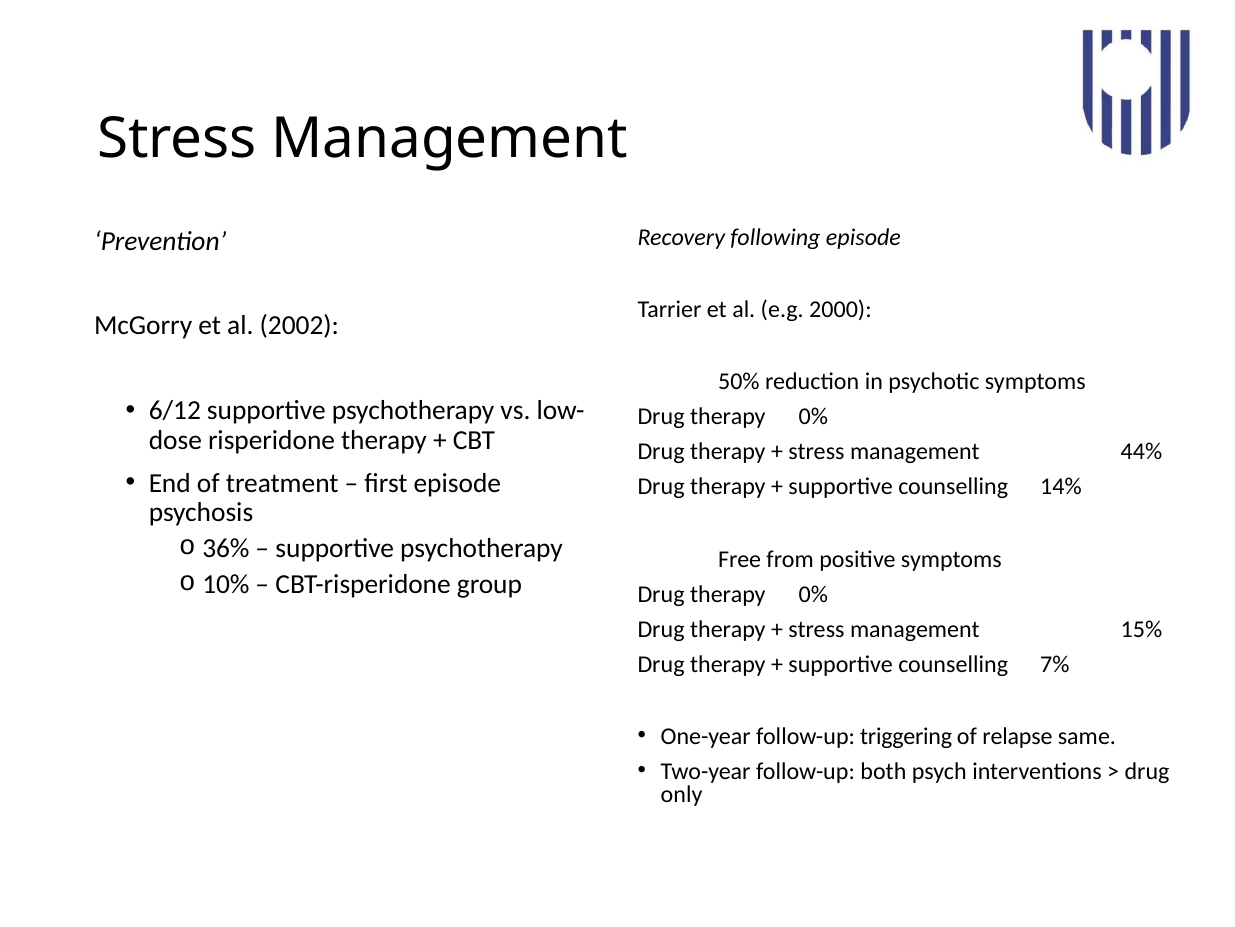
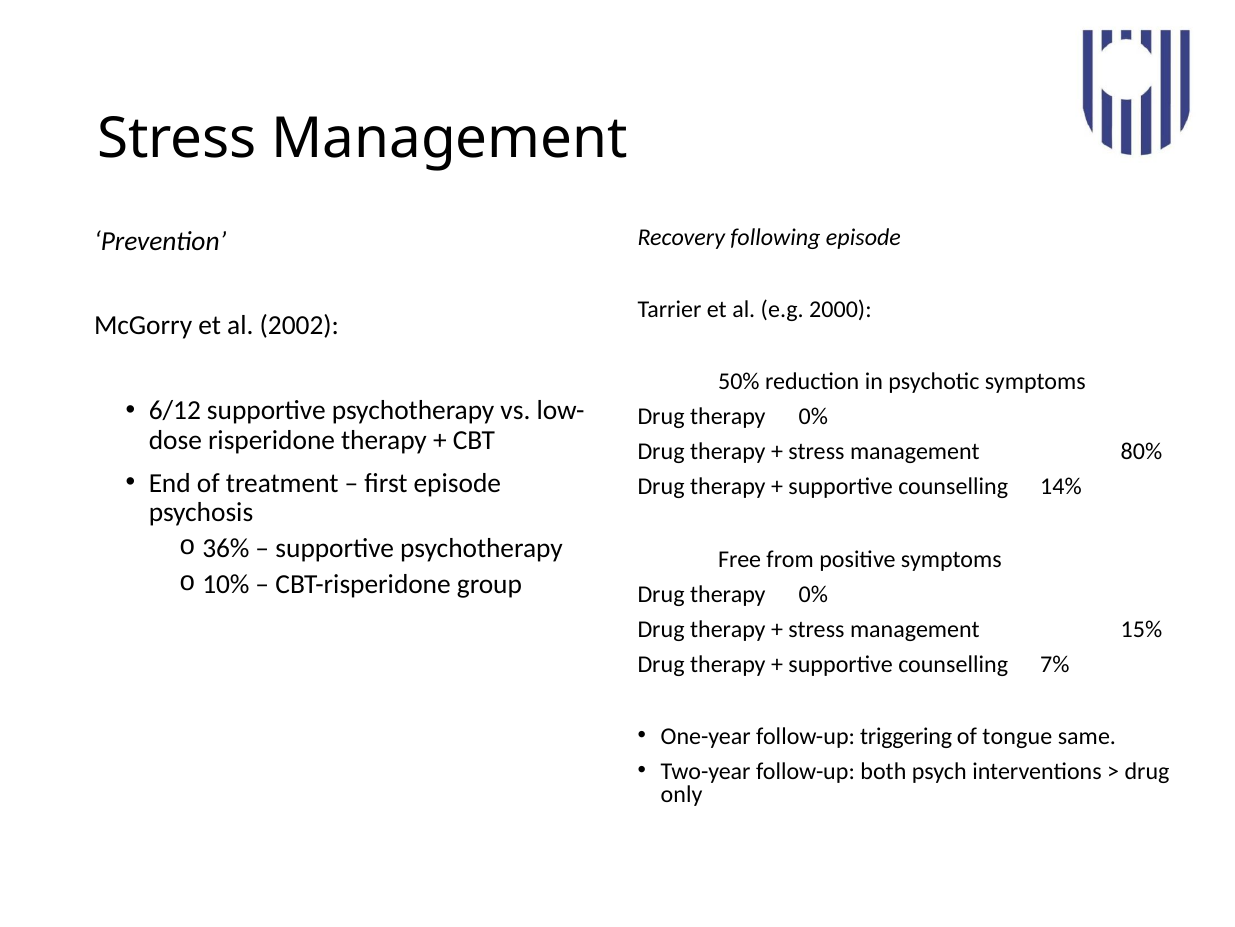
44%: 44% -> 80%
relapse: relapse -> tongue
